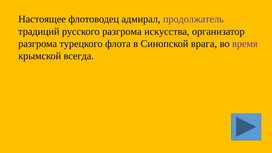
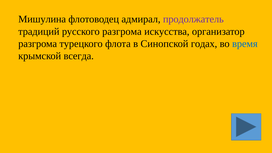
Настоящее: Настоящее -> Мишулина
врага: врага -> годах
время colour: purple -> blue
